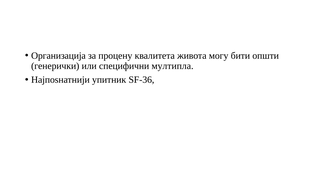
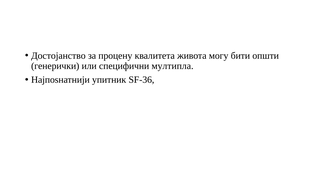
Организација: Организација -> Достојанство
